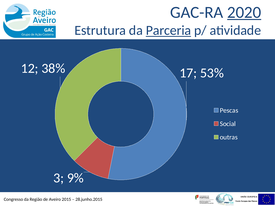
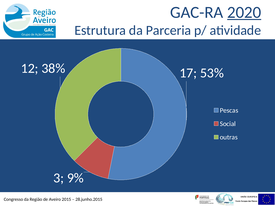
Parceria underline: present -> none
